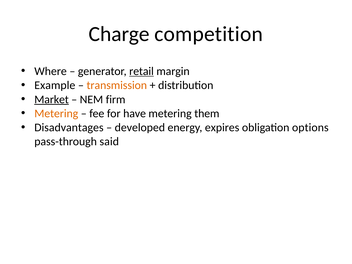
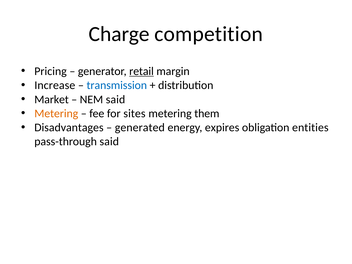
Where: Where -> Pricing
Example: Example -> Increase
transmission colour: orange -> blue
Market underline: present -> none
NEM firm: firm -> said
have: have -> sites
developed: developed -> generated
options: options -> entities
